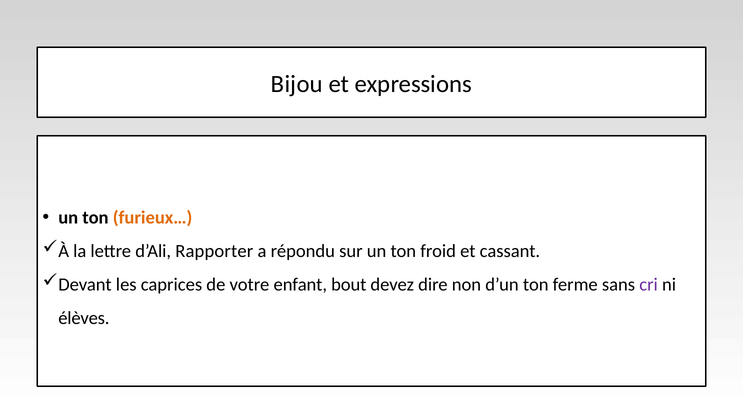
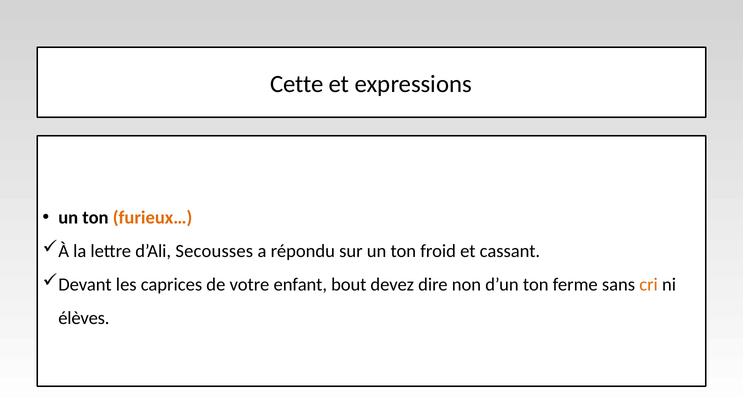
Bijou: Bijou -> Cette
Rapporter: Rapporter -> Secousses
cri colour: purple -> orange
